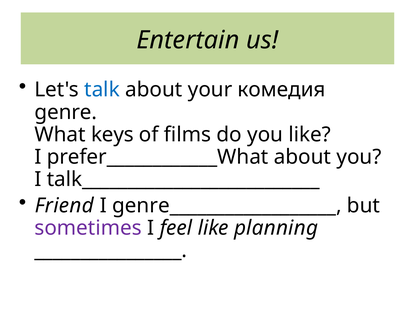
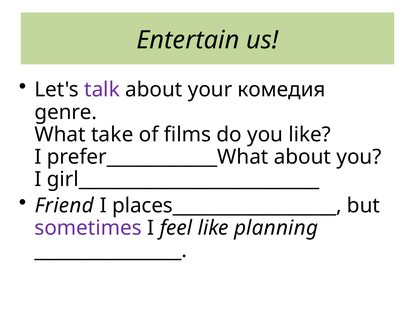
talk colour: blue -> purple
keys: keys -> take
talk__________________________: talk__________________________ -> girl__________________________
genre__________________: genre__________________ -> places__________________
